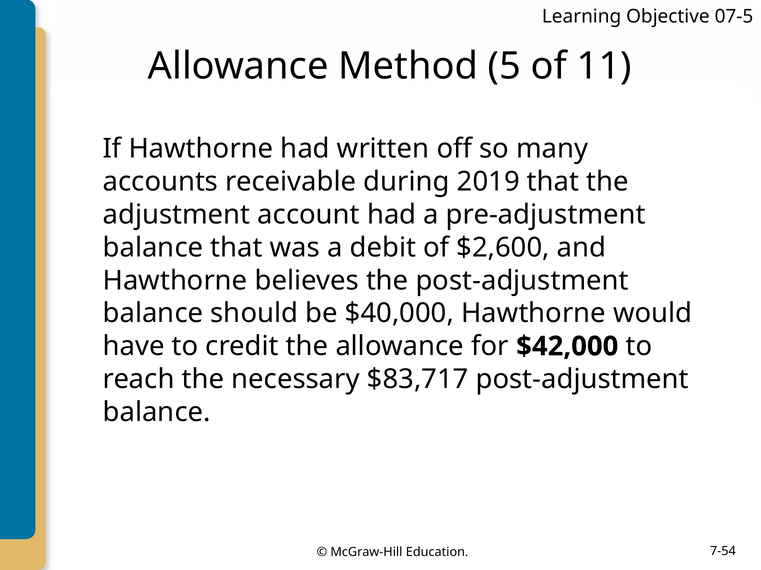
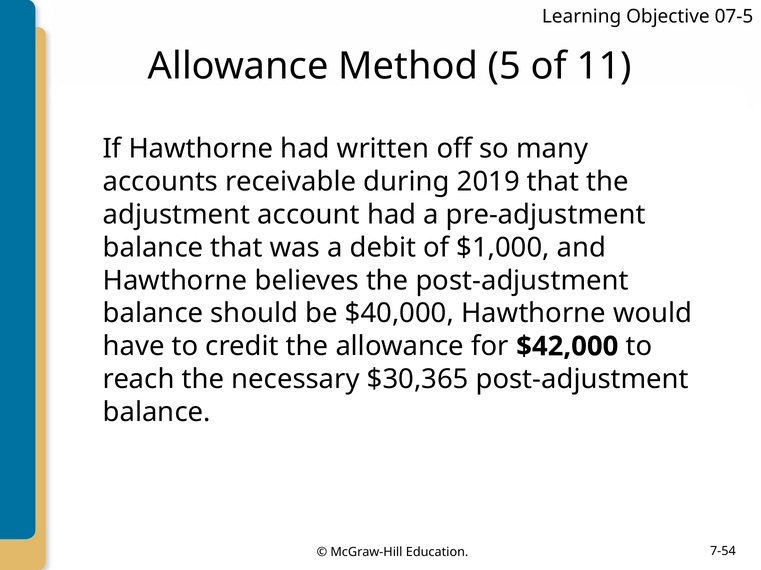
$2,600: $2,600 -> $1,000
$83,717: $83,717 -> $30,365
